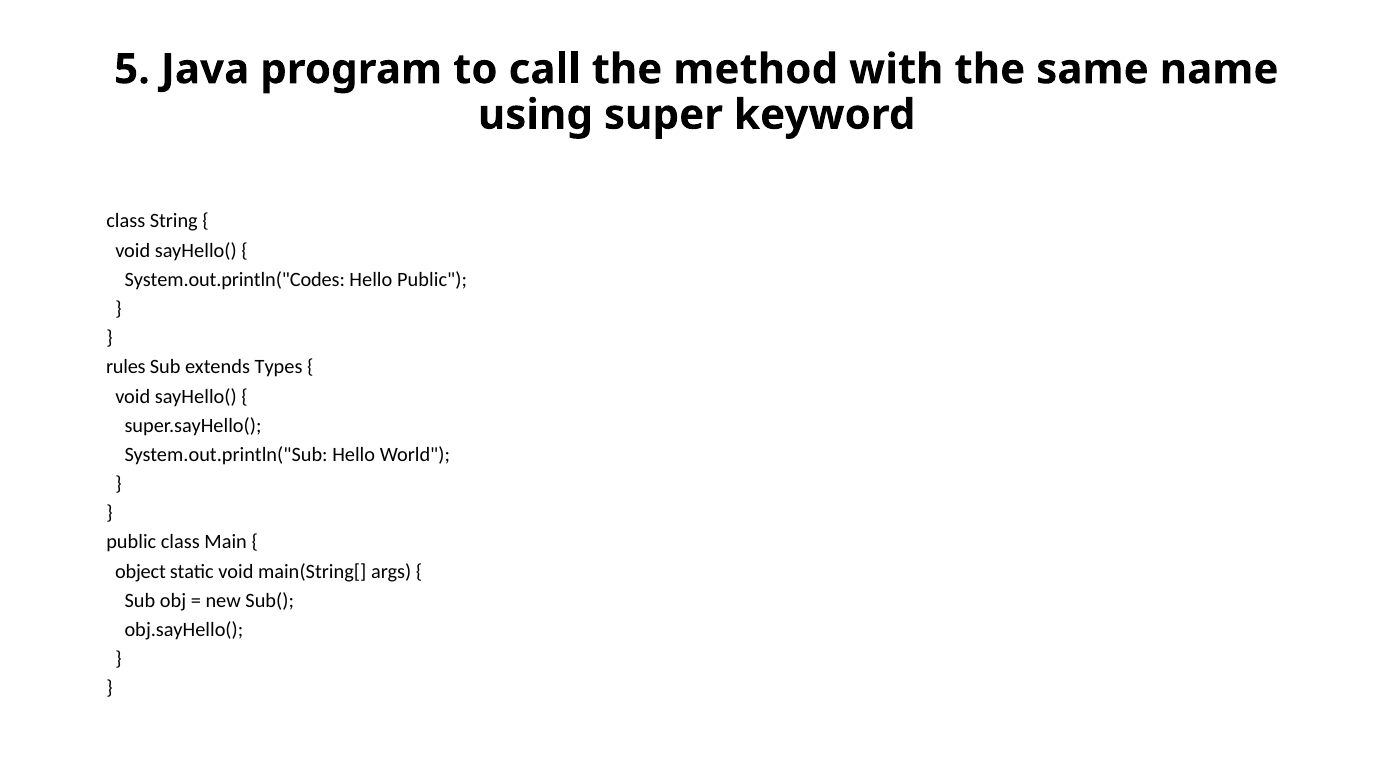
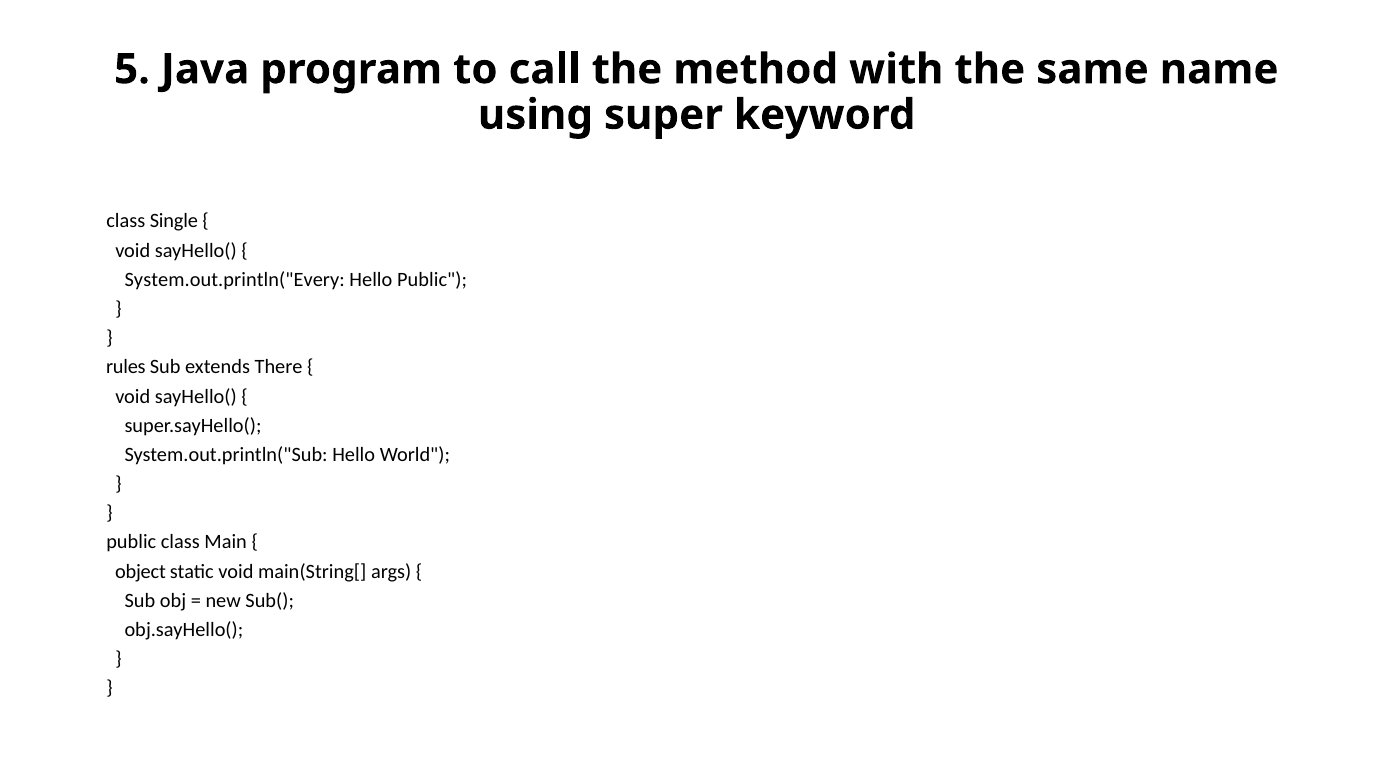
String: String -> Single
System.out.println("Codes: System.out.println("Codes -> System.out.println("Every
Types: Types -> There
